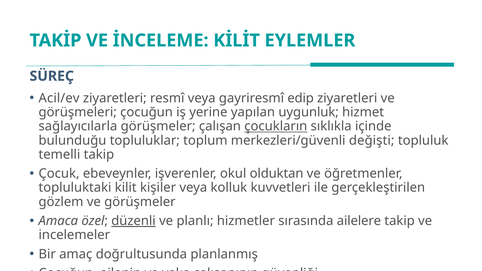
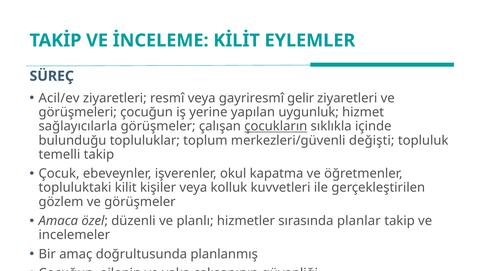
edip: edip -> gelir
olduktan: olduktan -> kapatma
düzenli underline: present -> none
ailelere: ailelere -> planlar
